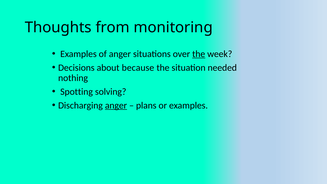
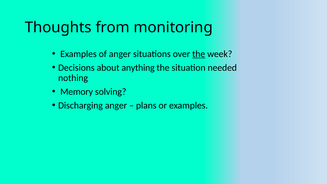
because: because -> anything
Spotting: Spotting -> Memory
anger at (116, 105) underline: present -> none
